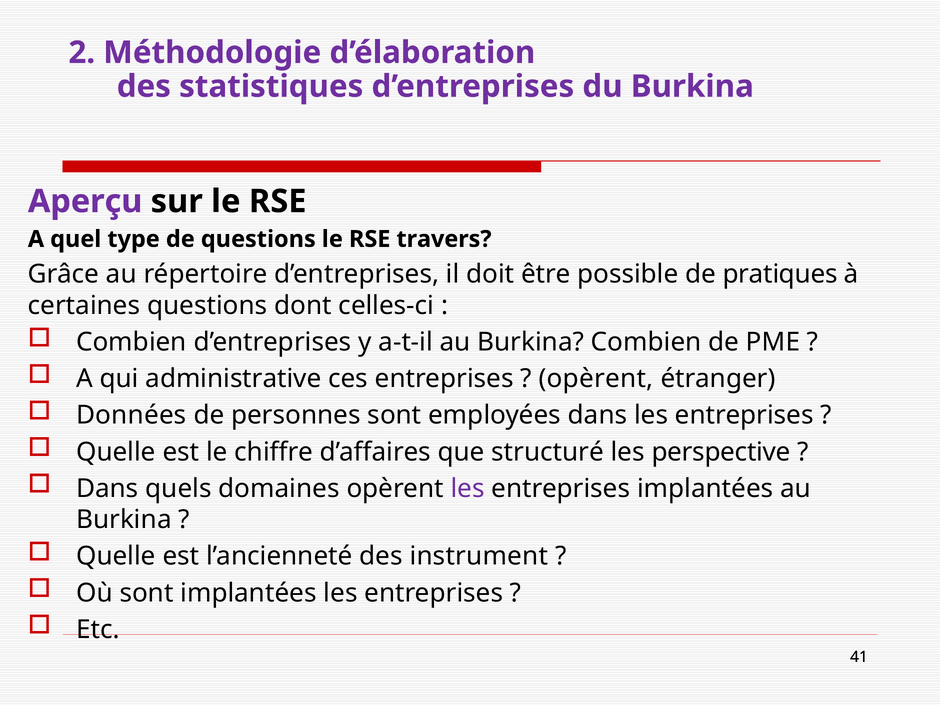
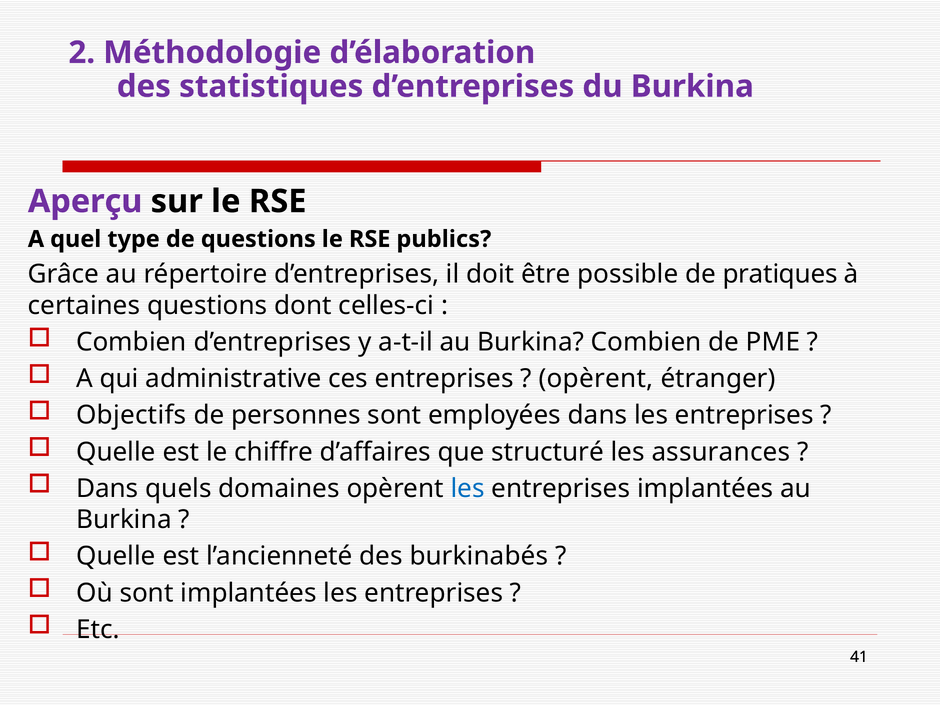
travers: travers -> publics
Données: Données -> Objectifs
perspective: perspective -> assurances
les at (468, 488) colour: purple -> blue
instrument: instrument -> burkinabés
